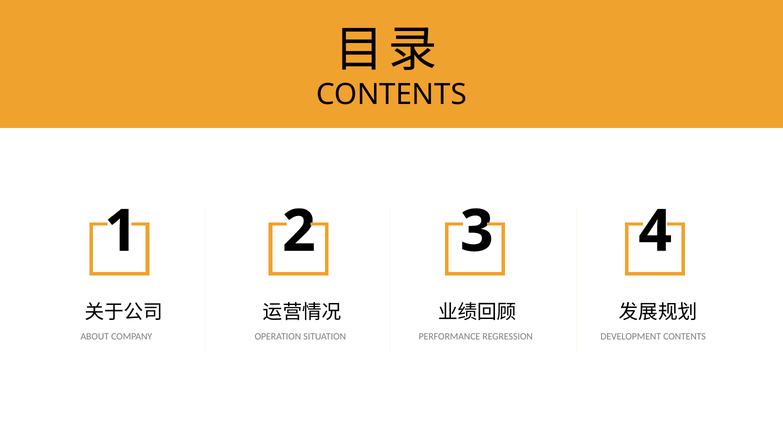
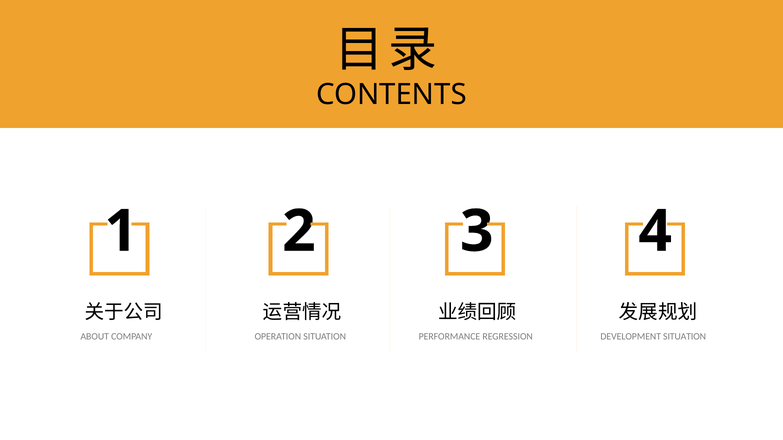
DEVELOPMENT CONTENTS: CONTENTS -> SITUATION
